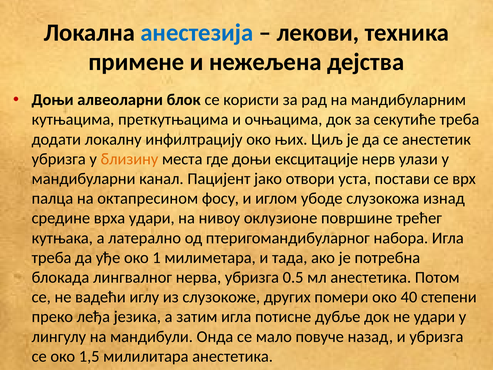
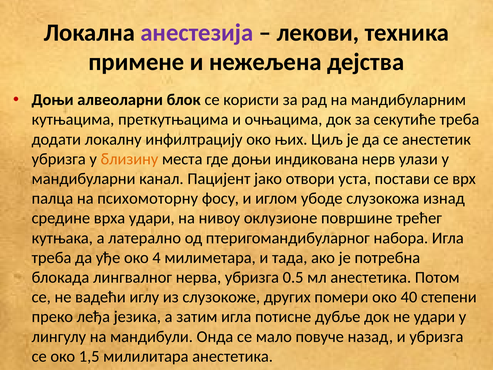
анестезија colour: blue -> purple
ексцитације: ексцитације -> индикована
октапресином: октапресином -> психомоторну
1: 1 -> 4
